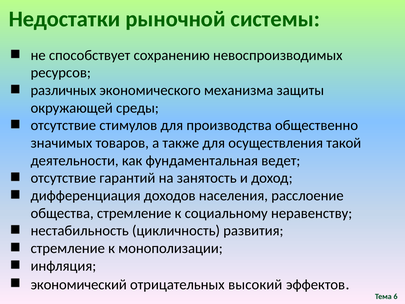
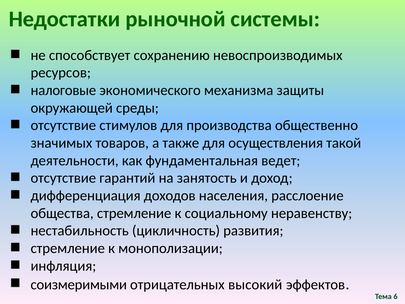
различных: различных -> налоговые
экономический: экономический -> соизмеримыми
